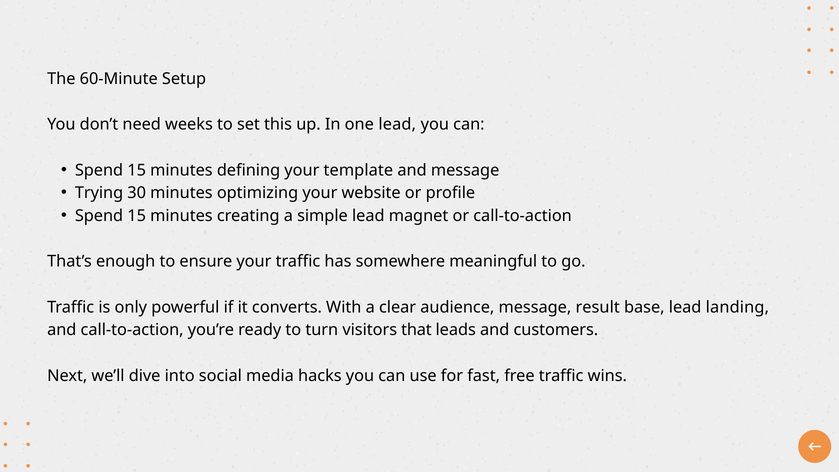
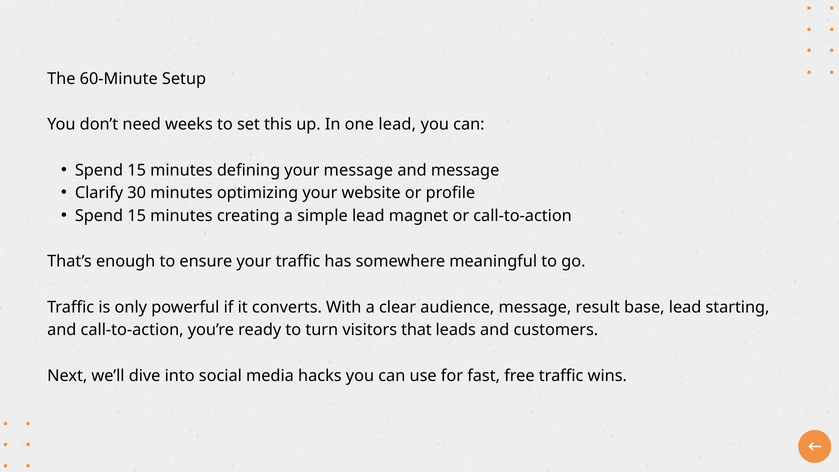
your template: template -> message
Trying: Trying -> Clarify
landing: landing -> starting
